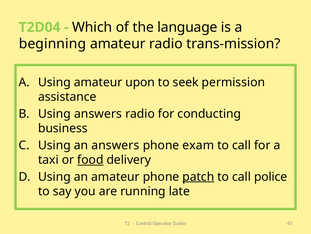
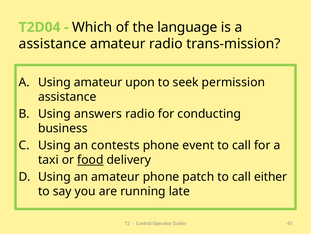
beginning at (52, 44): beginning -> assistance
an answers: answers -> contests
exam: exam -> event
patch underline: present -> none
police: police -> either
